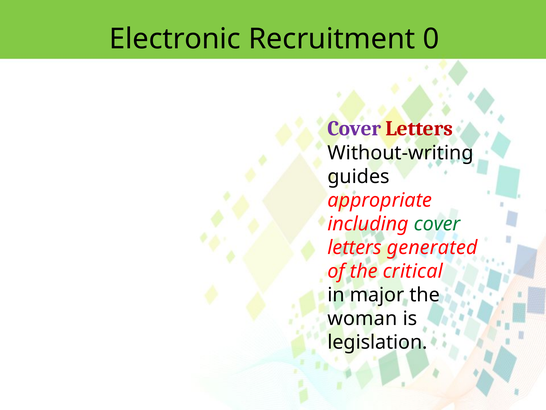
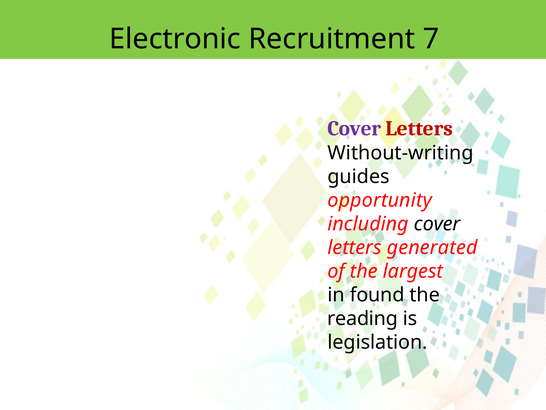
0: 0 -> 7
appropriate: appropriate -> opportunity
cover at (437, 224) colour: green -> black
critical: critical -> largest
major: major -> found
woman: woman -> reading
